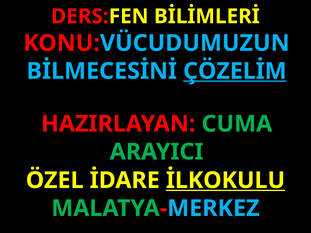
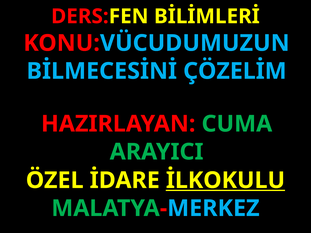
ÇÖZELİM underline: present -> none
